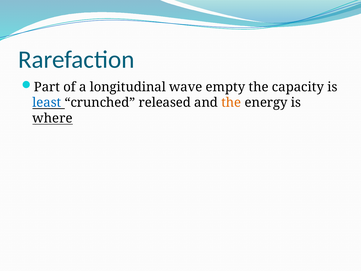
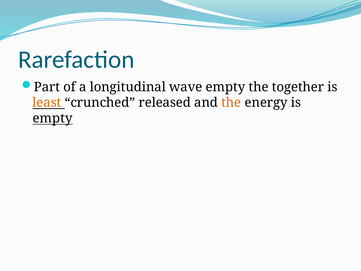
capacity: capacity -> together
least colour: blue -> orange
where at (52, 118): where -> empty
